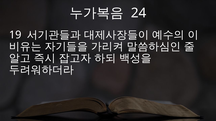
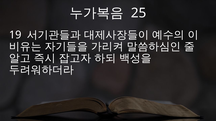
24: 24 -> 25
